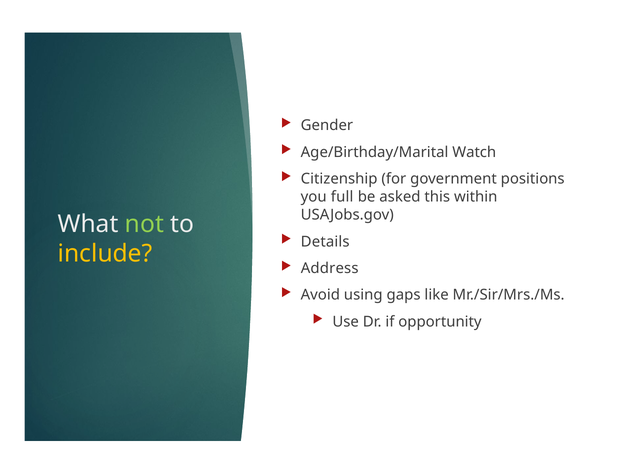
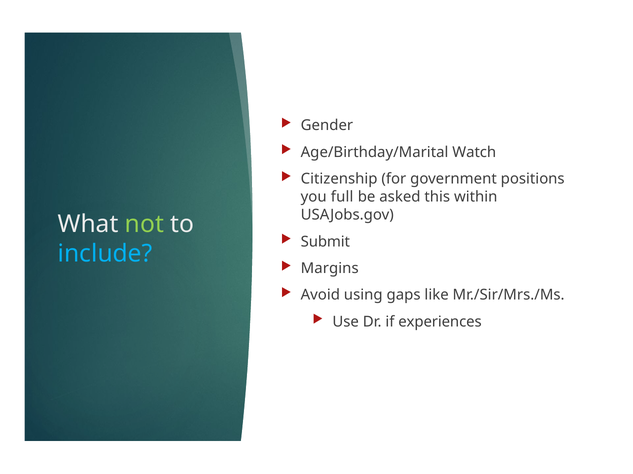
Details: Details -> Submit
include colour: yellow -> light blue
Address: Address -> Margins
opportunity: opportunity -> experiences
